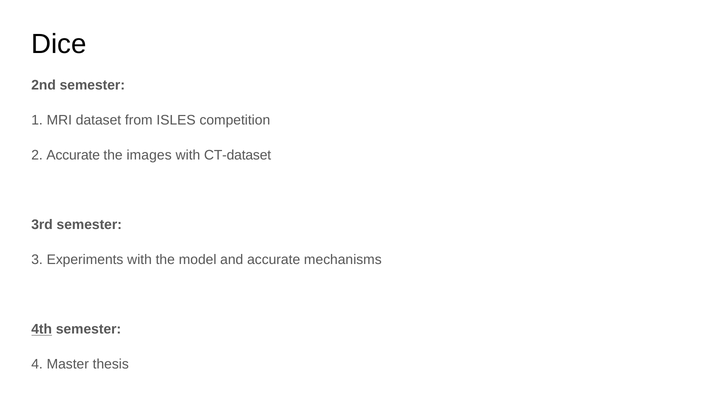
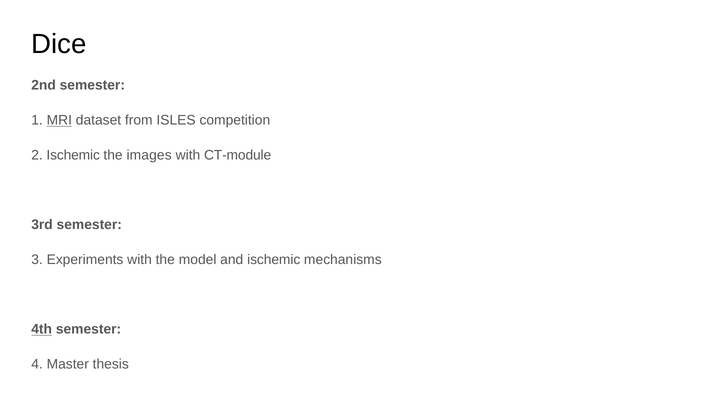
MRI underline: none -> present
2 Accurate: Accurate -> Ischemic
CT-dataset: CT-dataset -> CT-module
and accurate: accurate -> ischemic
